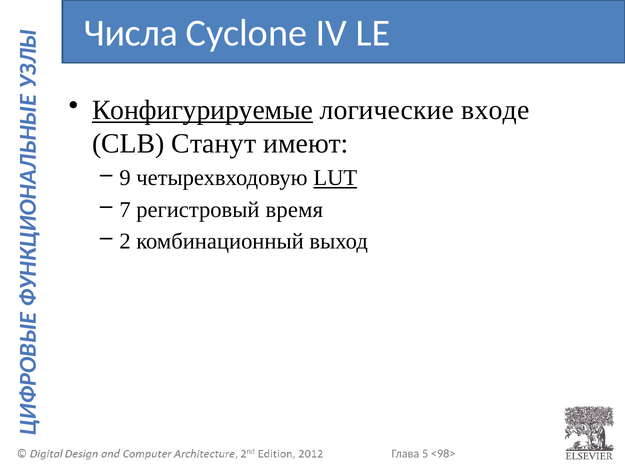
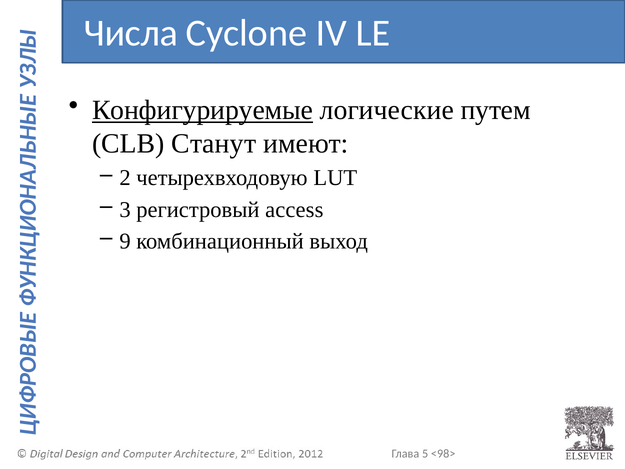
входе: входе -> путем
9: 9 -> 2
LUT underline: present -> none
7: 7 -> 3
время: время -> access
2: 2 -> 9
